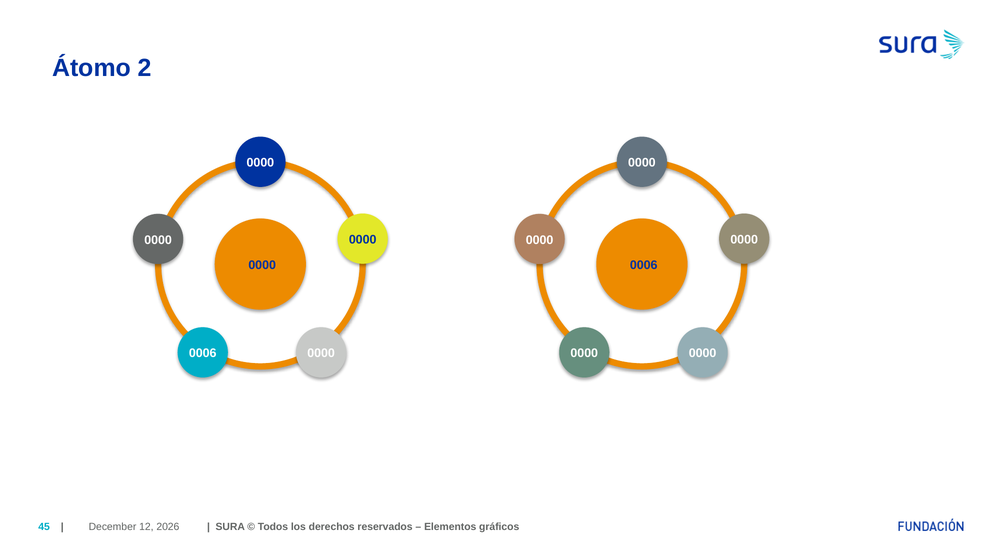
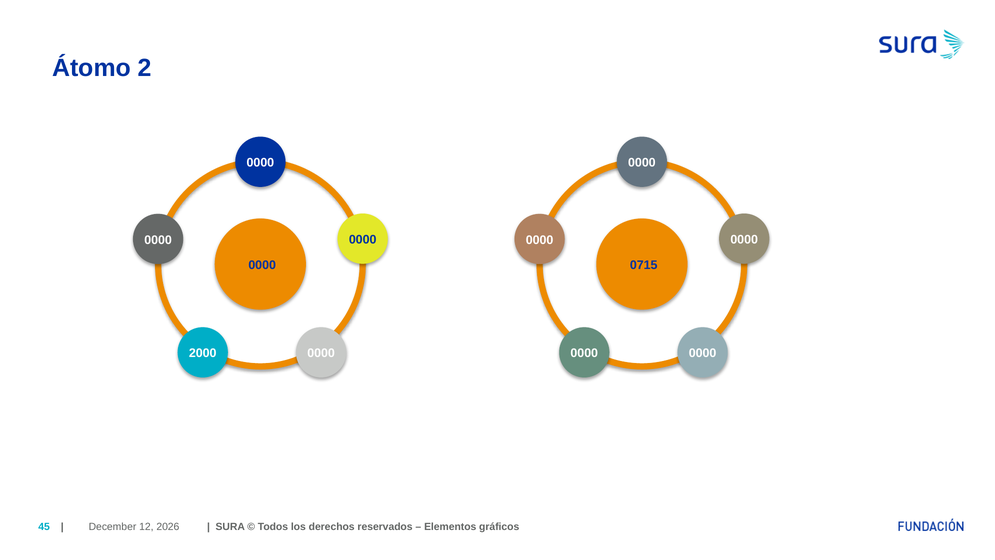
0006 at (644, 265): 0006 -> 0715
0006 at (203, 353): 0006 -> 2000
